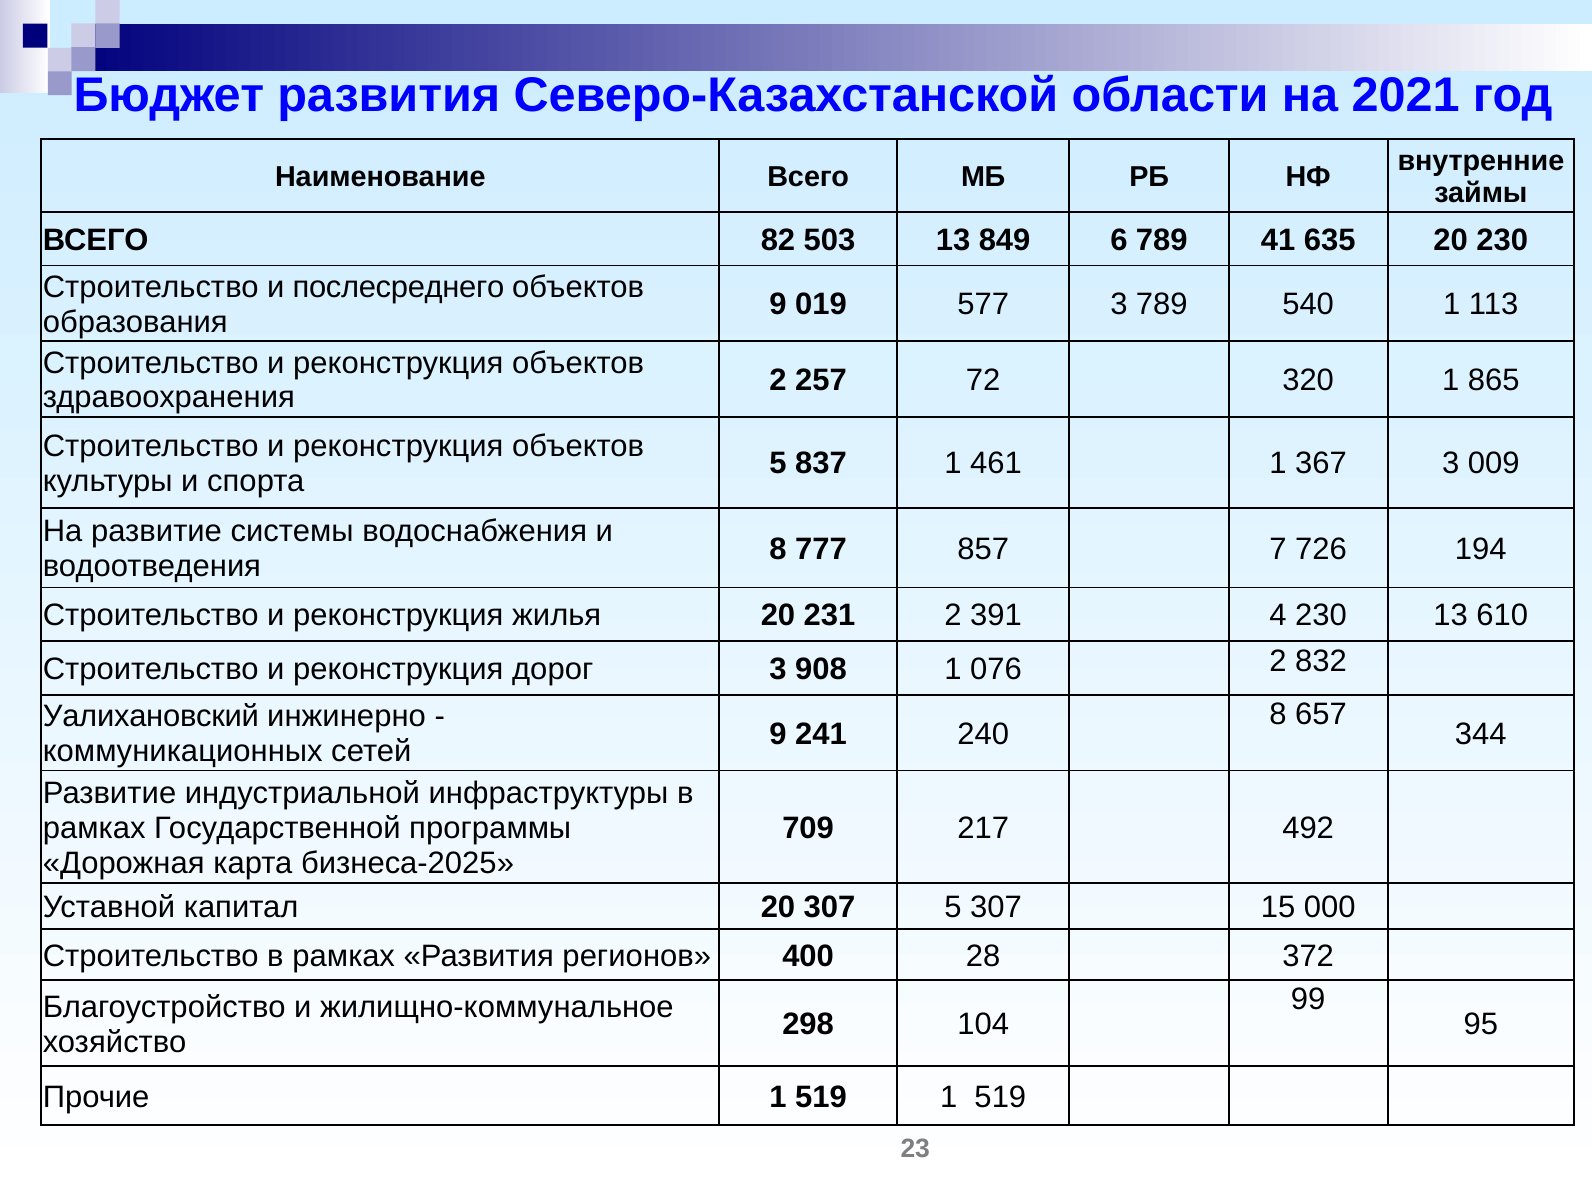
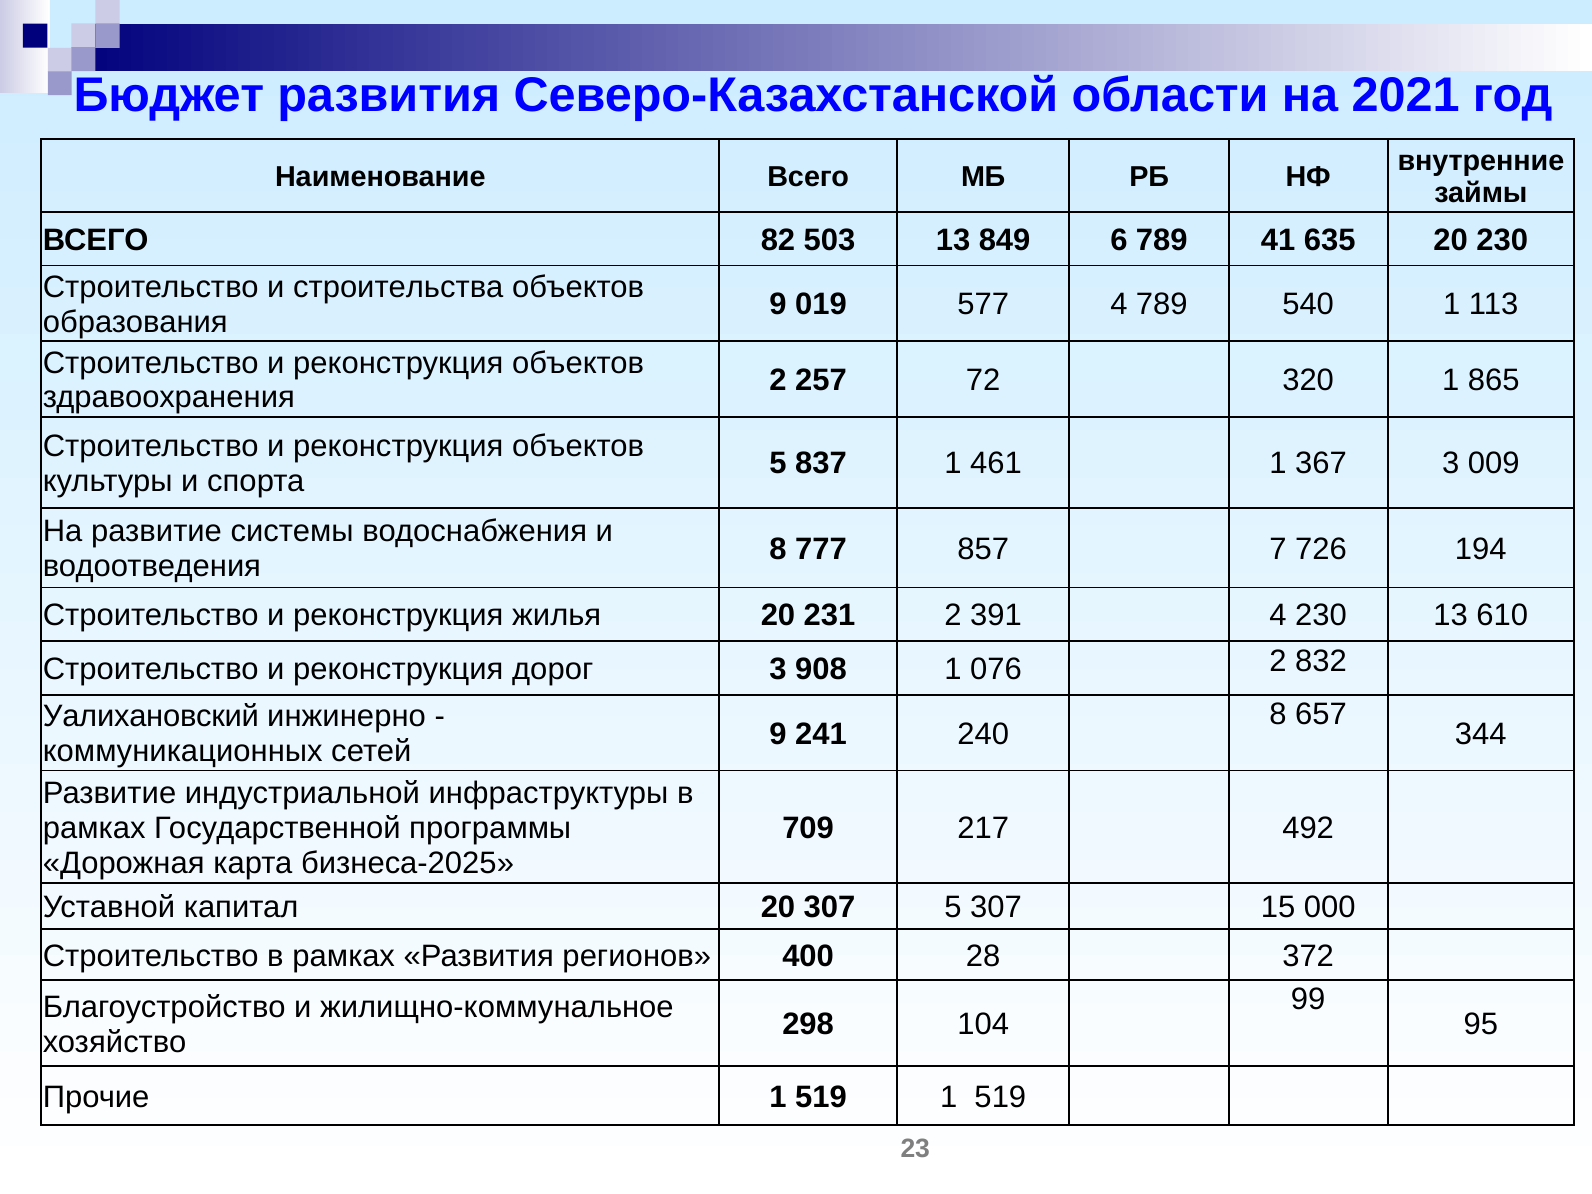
послесреднего: послесреднего -> строительства
577 3: 3 -> 4
